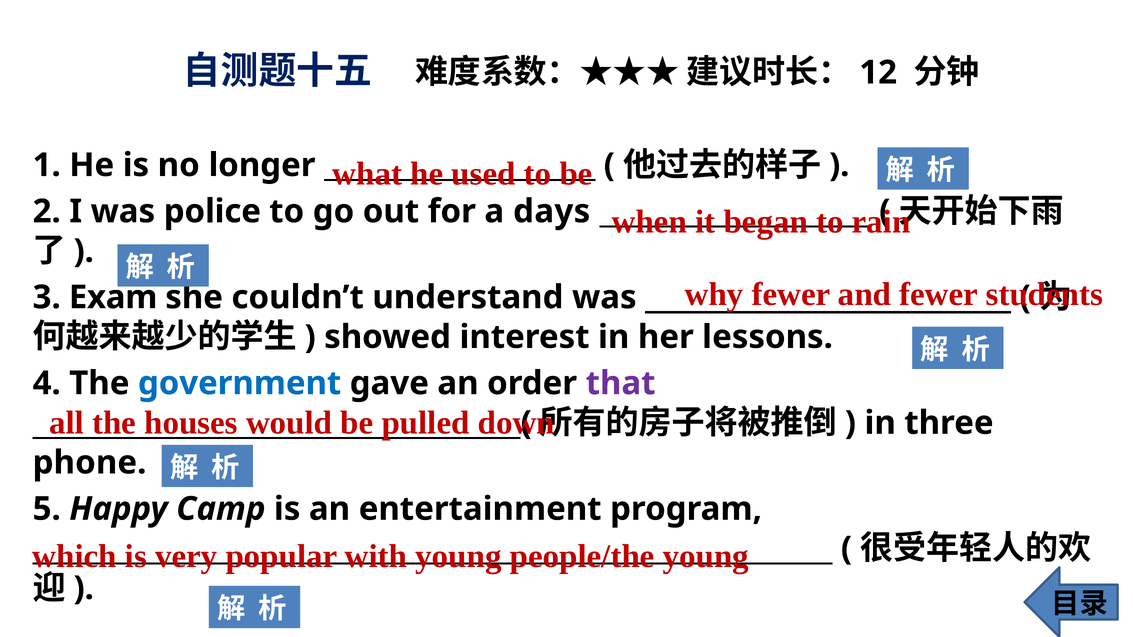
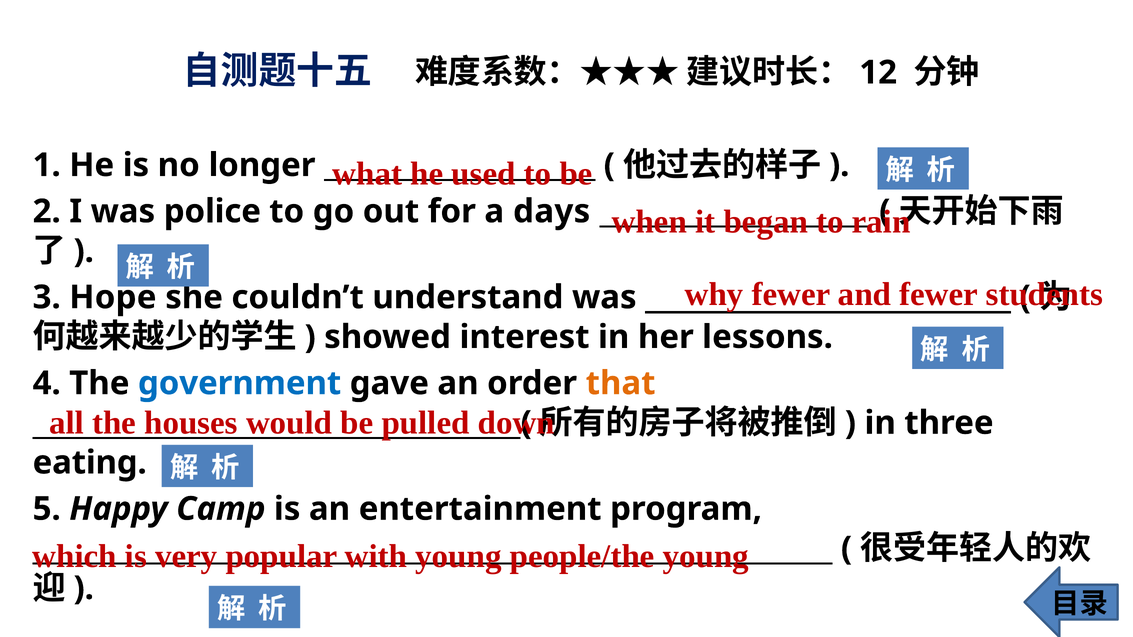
Exam: Exam -> Hope
that colour: purple -> orange
phone: phone -> eating
